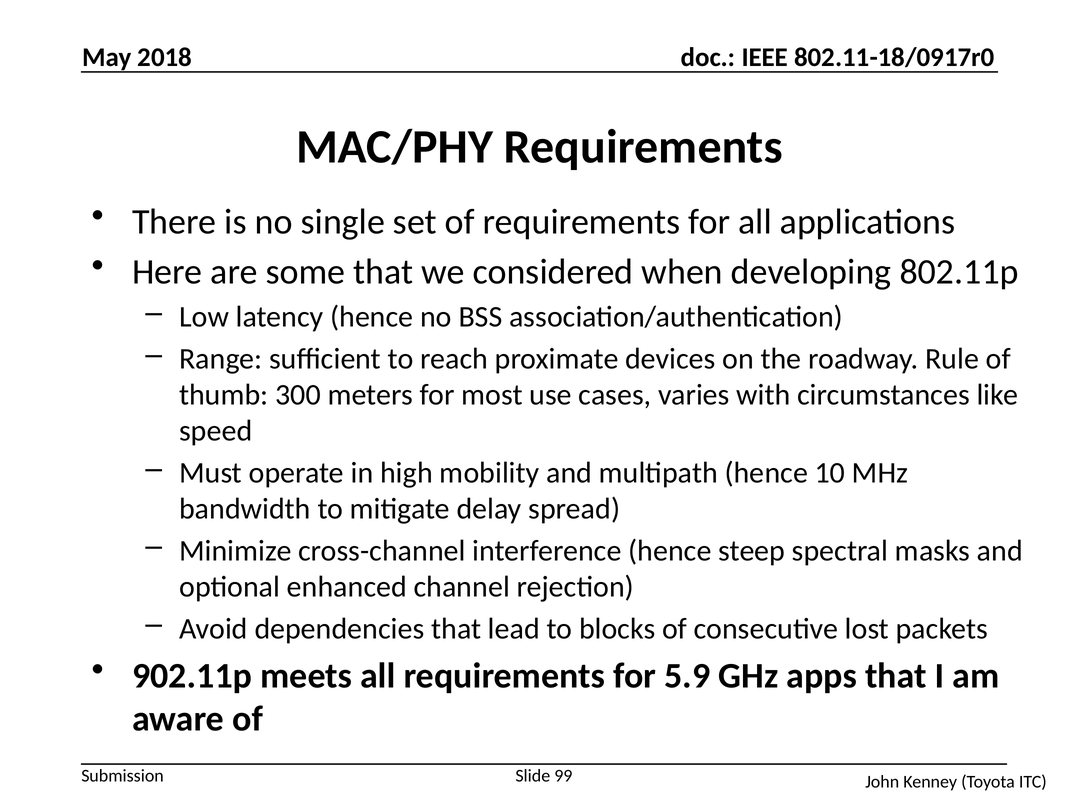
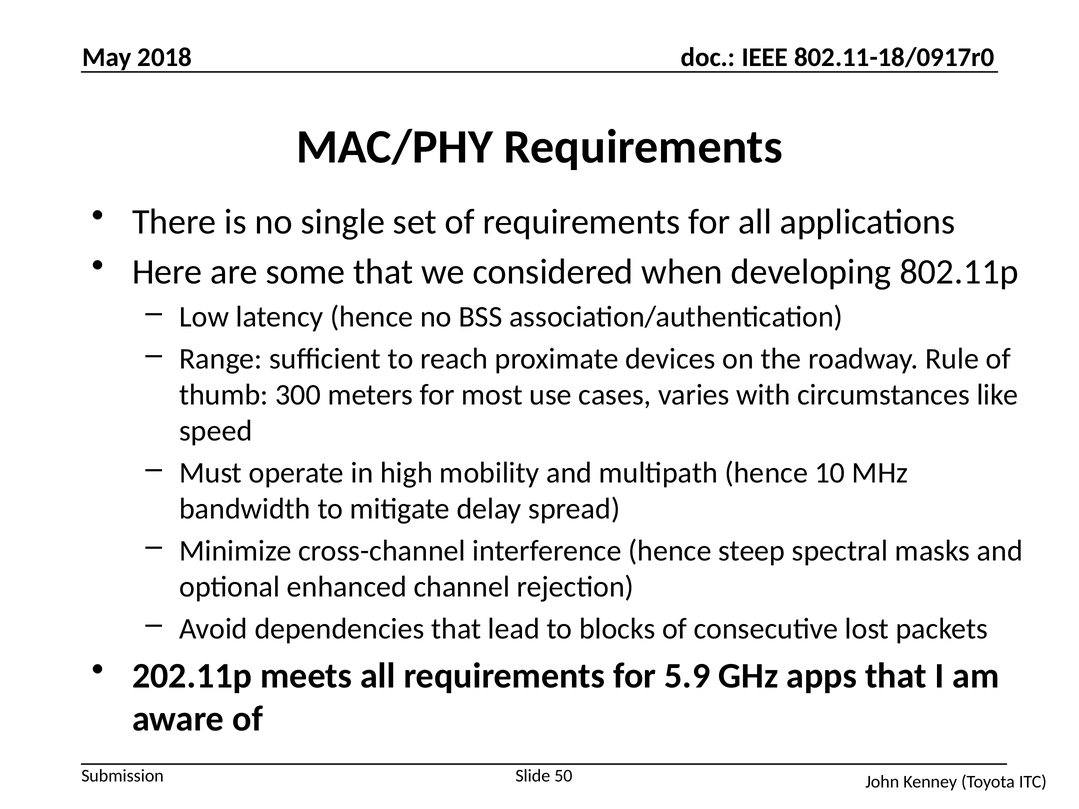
902.11p: 902.11p -> 202.11p
99: 99 -> 50
